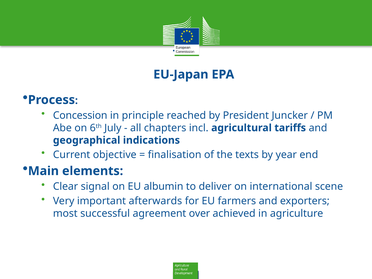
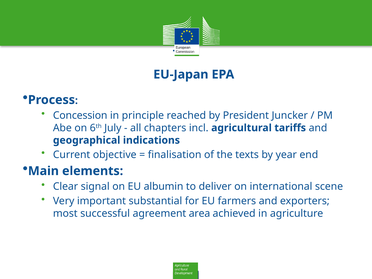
afterwards: afterwards -> substantial
over: over -> area
